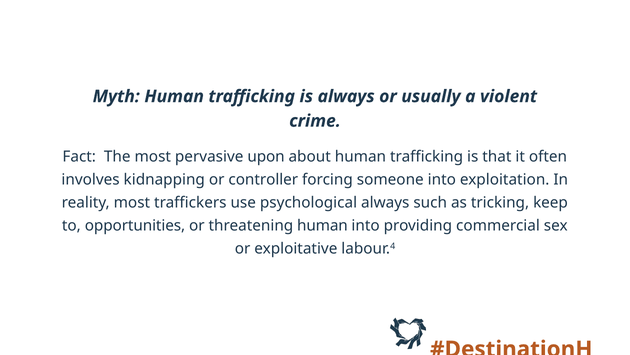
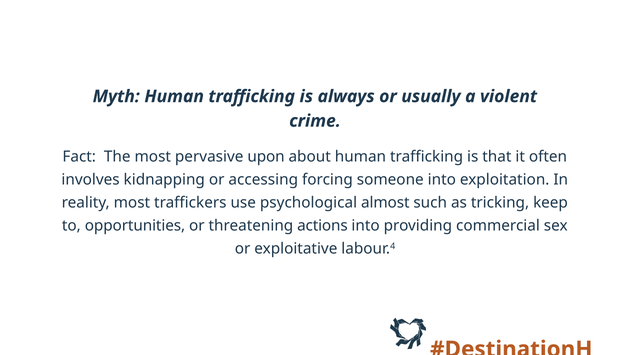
controller: controller -> accessing
psychological always: always -> almost
threatening human: human -> actions
